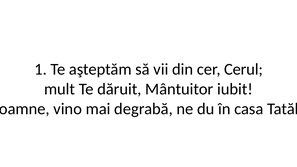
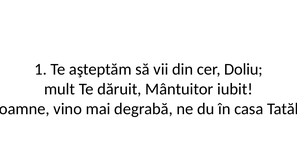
Cerul: Cerul -> Doliu
